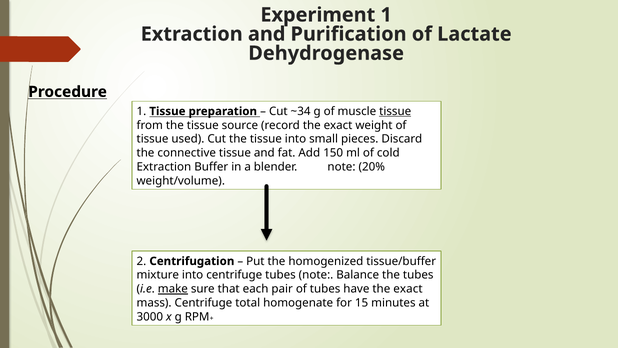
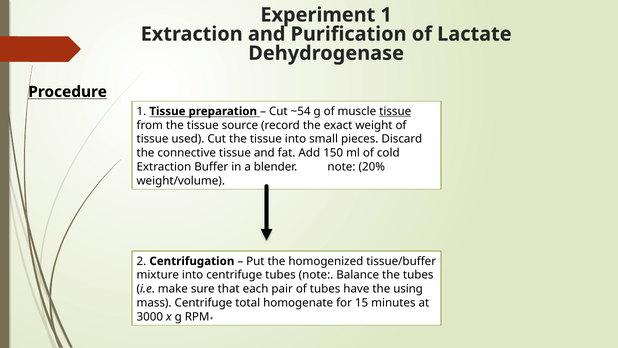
~34: ~34 -> ~54
make underline: present -> none
have the exact: exact -> using
